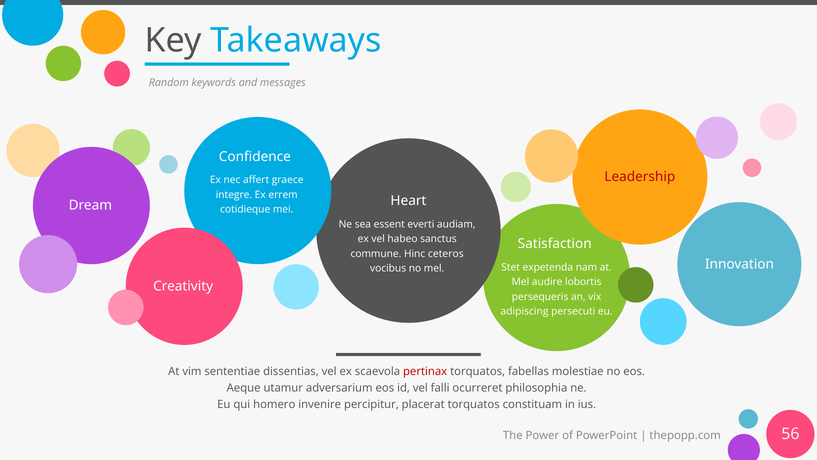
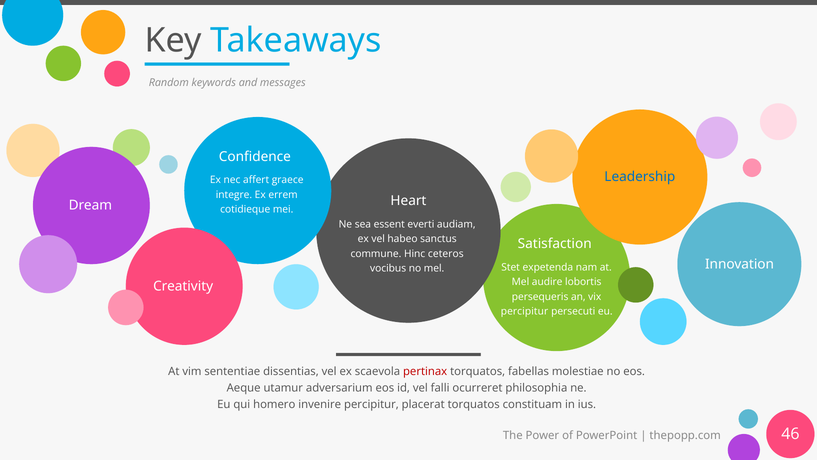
Leadership colour: red -> blue
adipiscing at (525, 311): adipiscing -> percipitur
56: 56 -> 46
